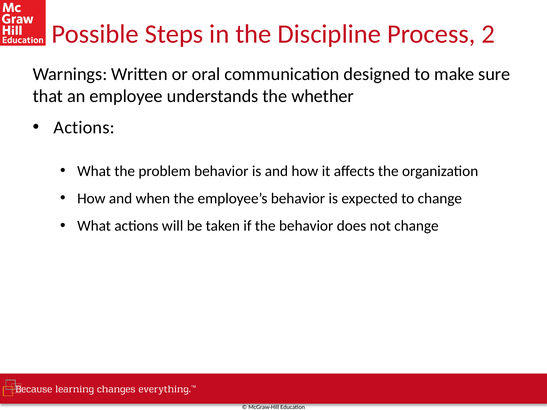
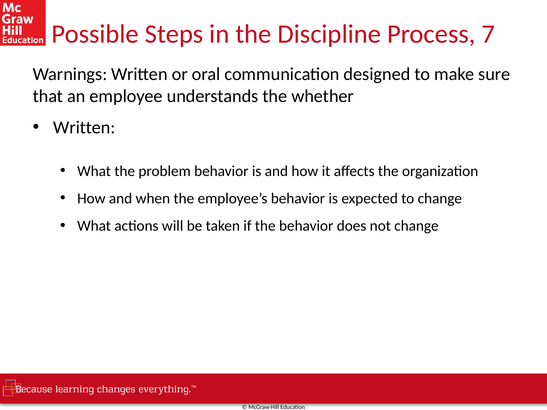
2: 2 -> 7
Actions at (84, 128): Actions -> Written
